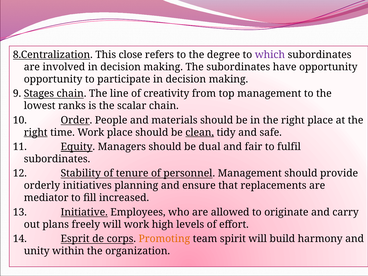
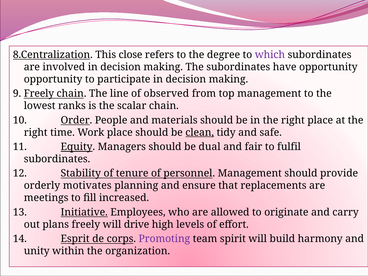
9 Stages: Stages -> Freely
creativity: creativity -> observed
right at (36, 132) underline: present -> none
initiatives: initiatives -> motivates
mediator: mediator -> meetings
will work: work -> drive
Promoting colour: orange -> purple
